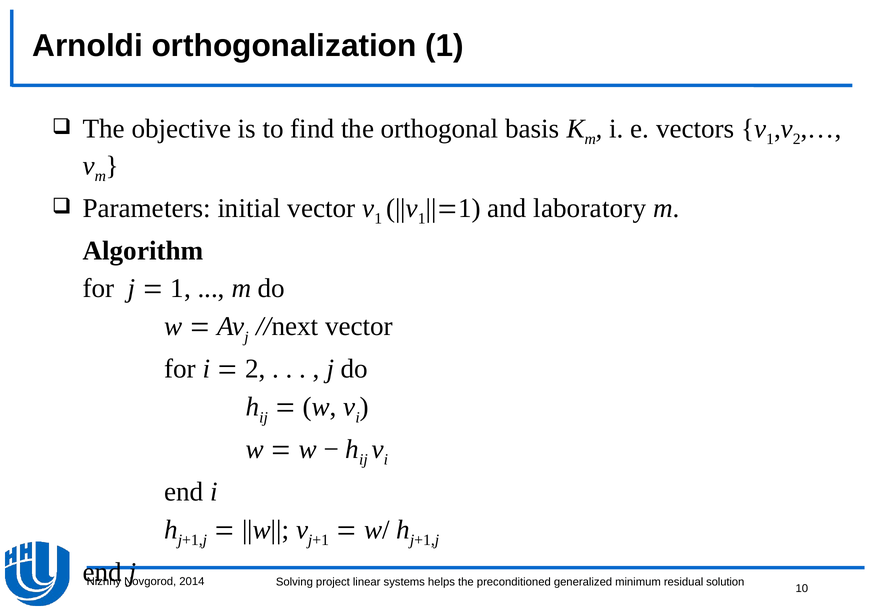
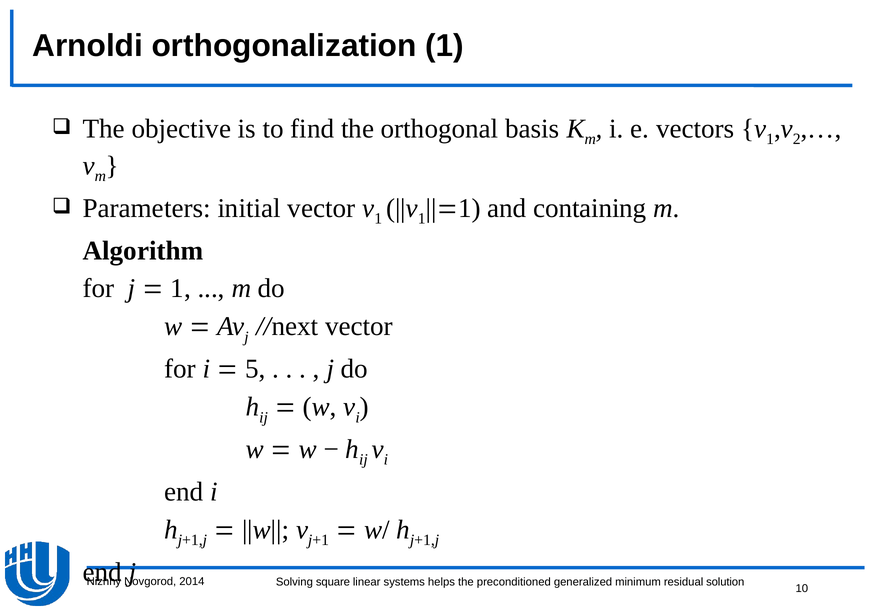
laboratory: laboratory -> containing
2 at (255, 369): 2 -> 5
project: project -> square
